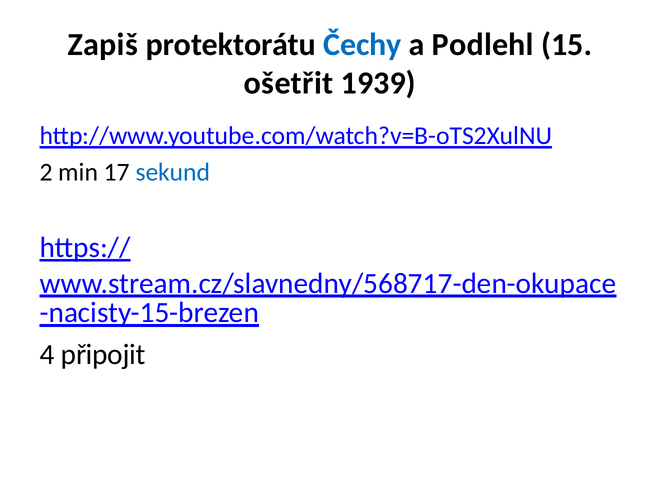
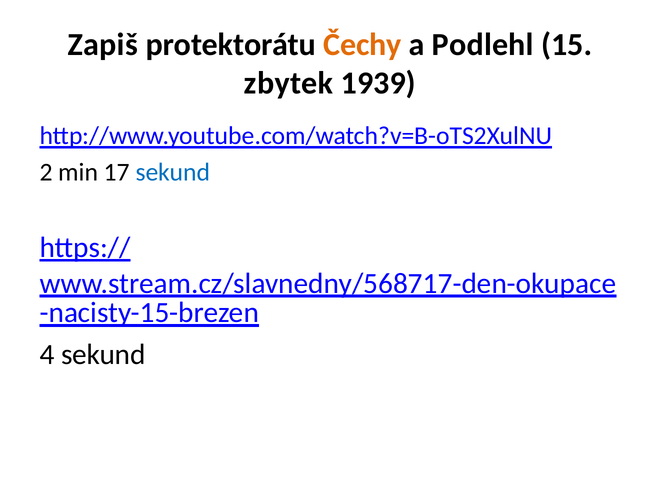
Čechy colour: blue -> orange
ošetřit: ošetřit -> zbytek
4 připojit: připojit -> sekund
